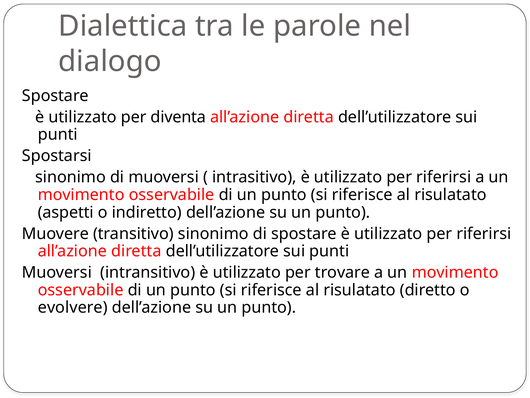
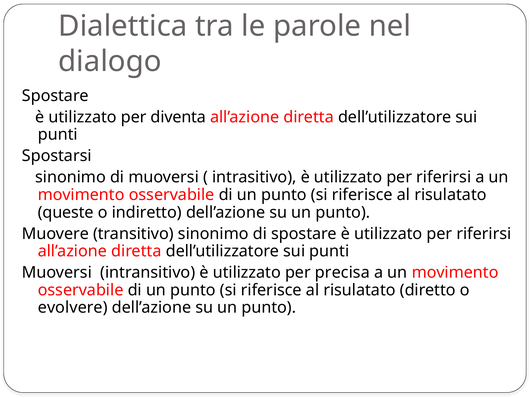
aspetti: aspetti -> queste
trovare: trovare -> precisa
